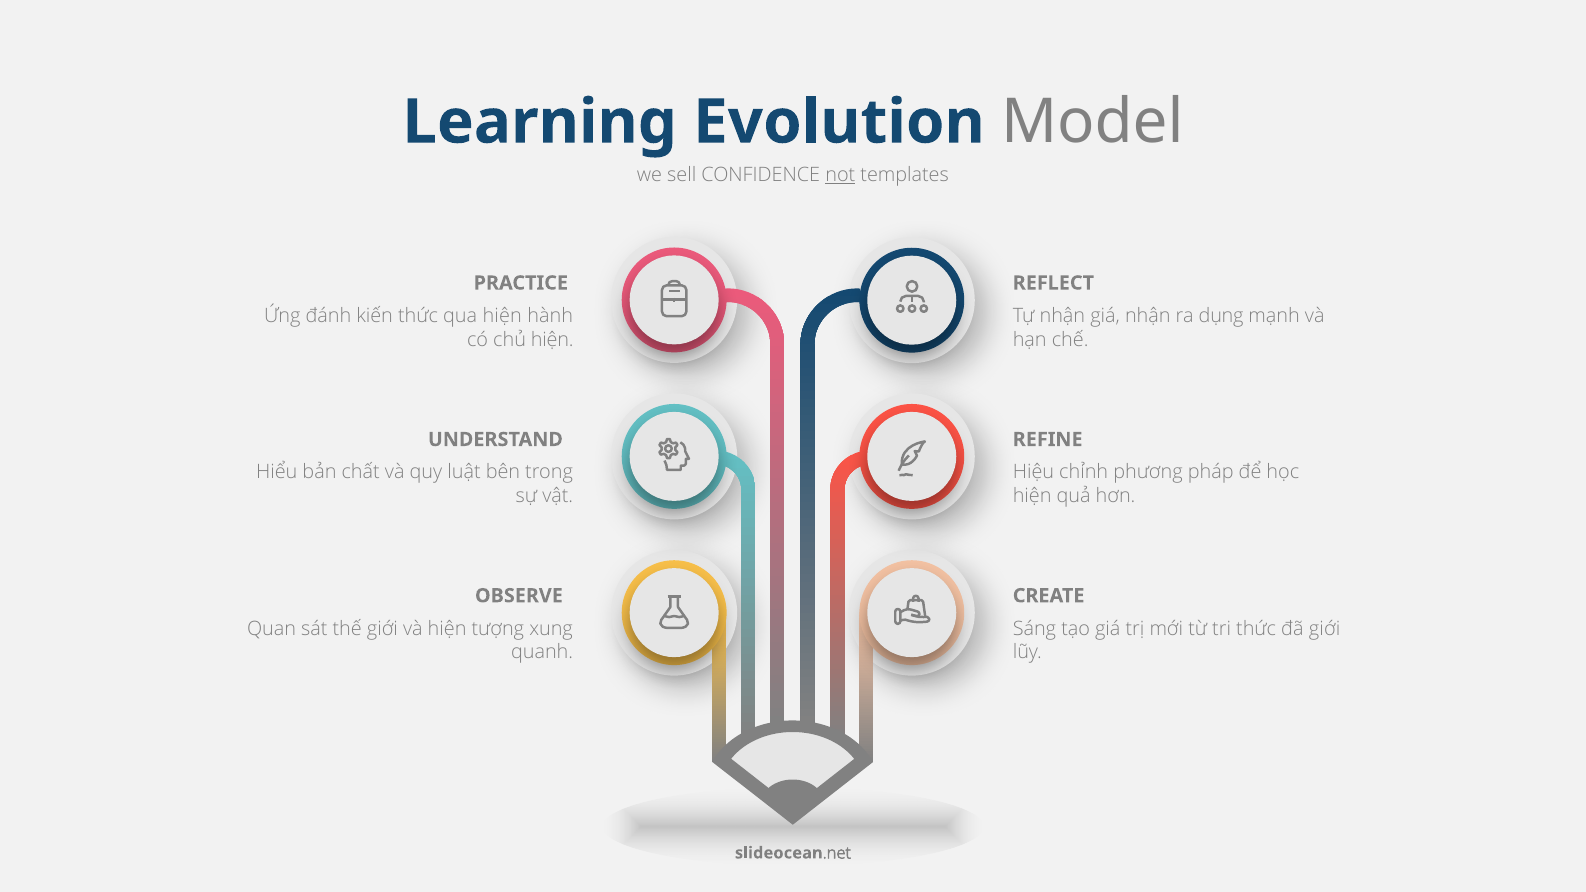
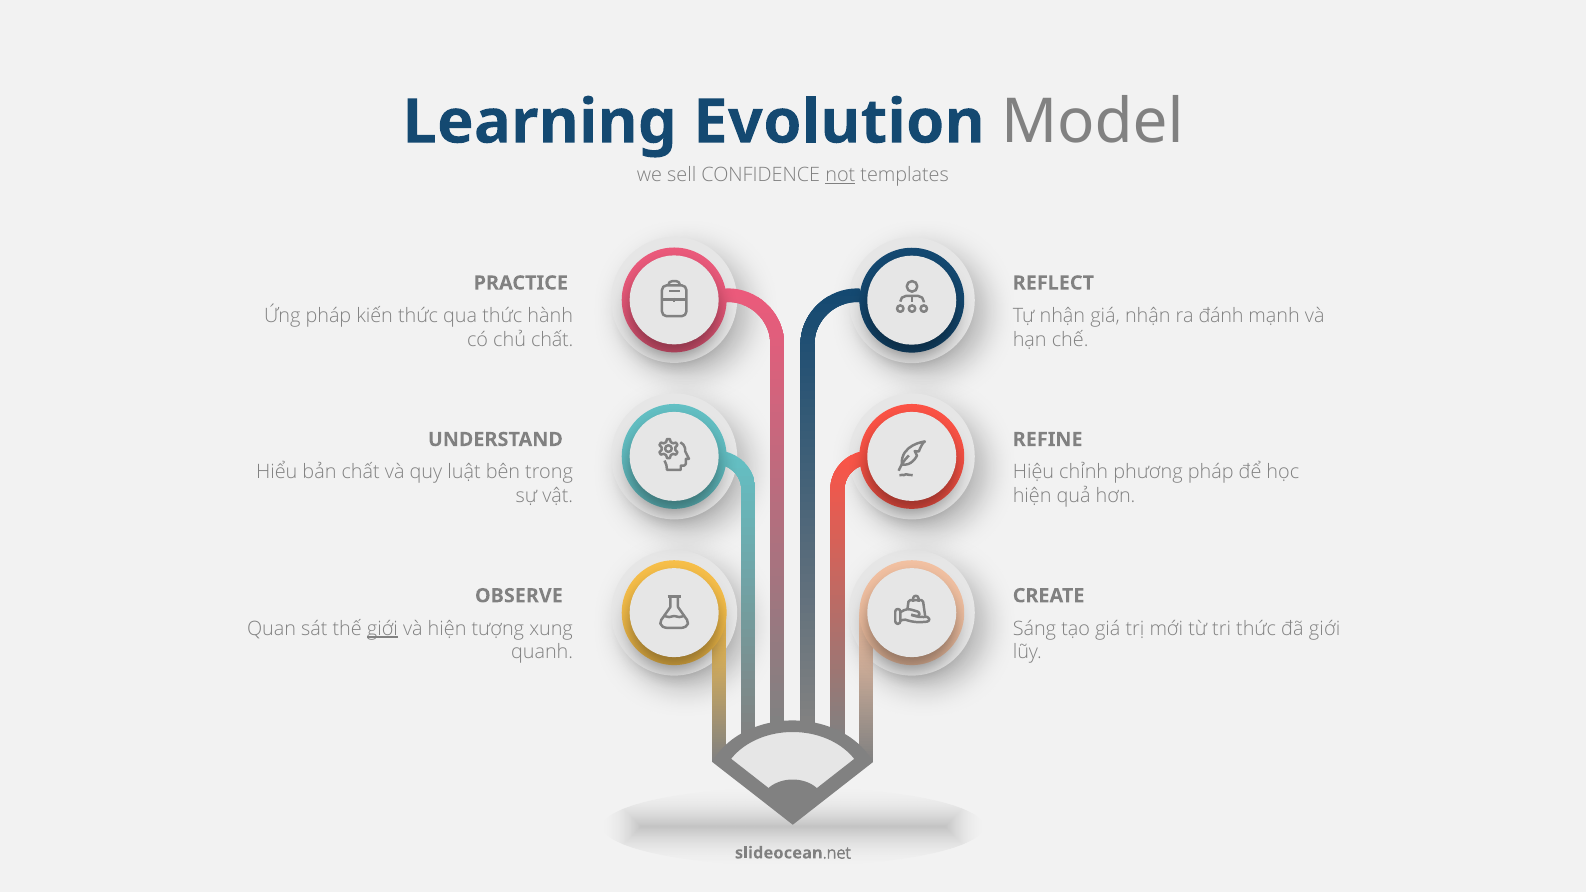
Ứng đánh: đánh -> pháp
qua hiện: hiện -> thức
dụng: dụng -> đánh
chủ hiện: hiện -> chất
giới at (382, 629) underline: none -> present
